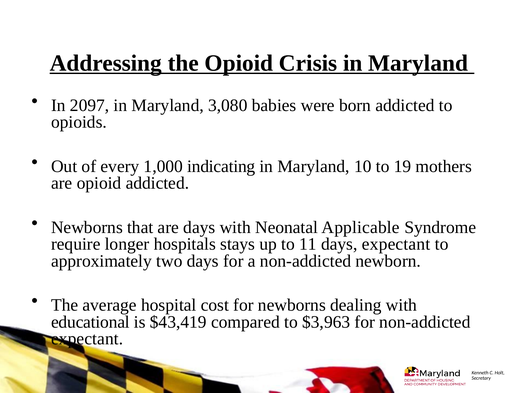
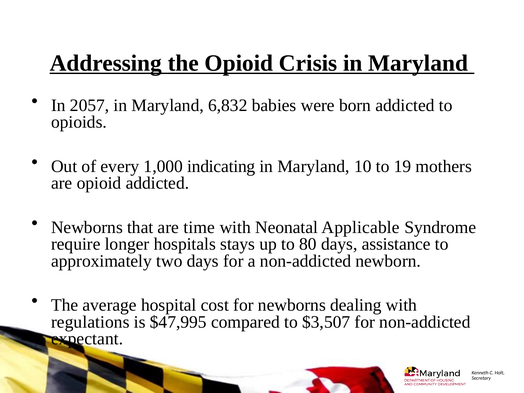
2097: 2097 -> 2057
3,080: 3,080 -> 6,832
are days: days -> time
11: 11 -> 80
days expectant: expectant -> assistance
educational: educational -> regulations
$43,419: $43,419 -> $47,995
$3,963: $3,963 -> $3,507
